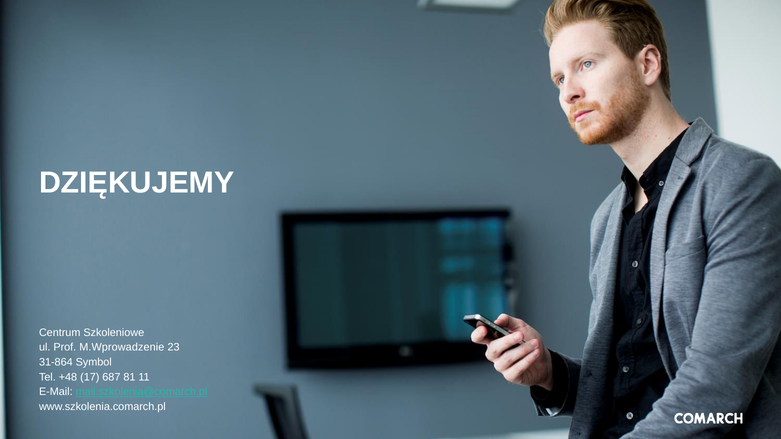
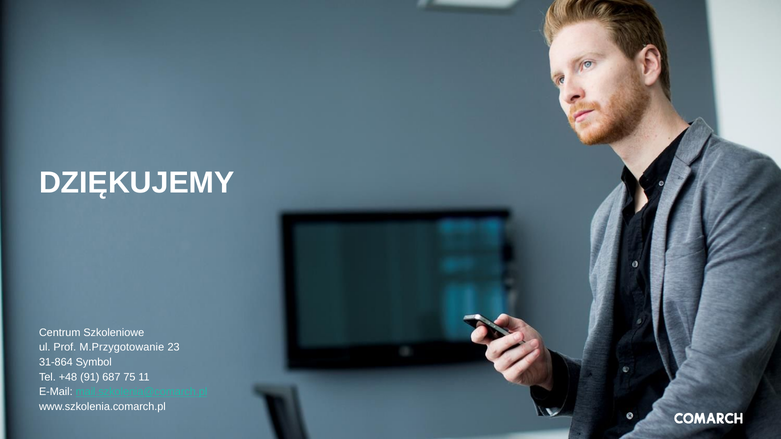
M.Wprowadzenie: M.Wprowadzenie -> M.Przygotowanie
17: 17 -> 91
81: 81 -> 75
